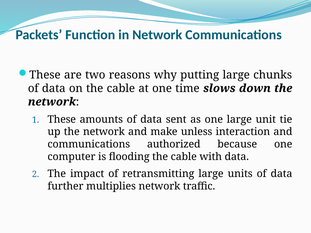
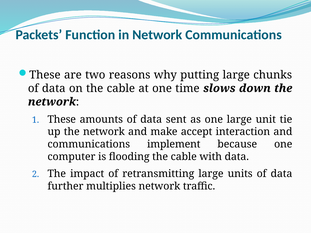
unless: unless -> accept
authorized: authorized -> implement
